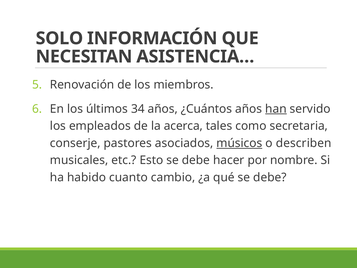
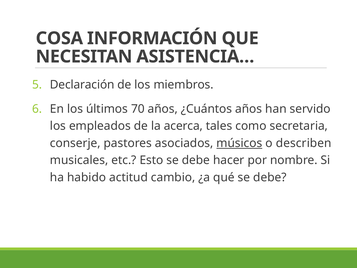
SOLO: SOLO -> COSA
Renovación: Renovación -> Declaración
34: 34 -> 70
han underline: present -> none
cuanto: cuanto -> actitud
